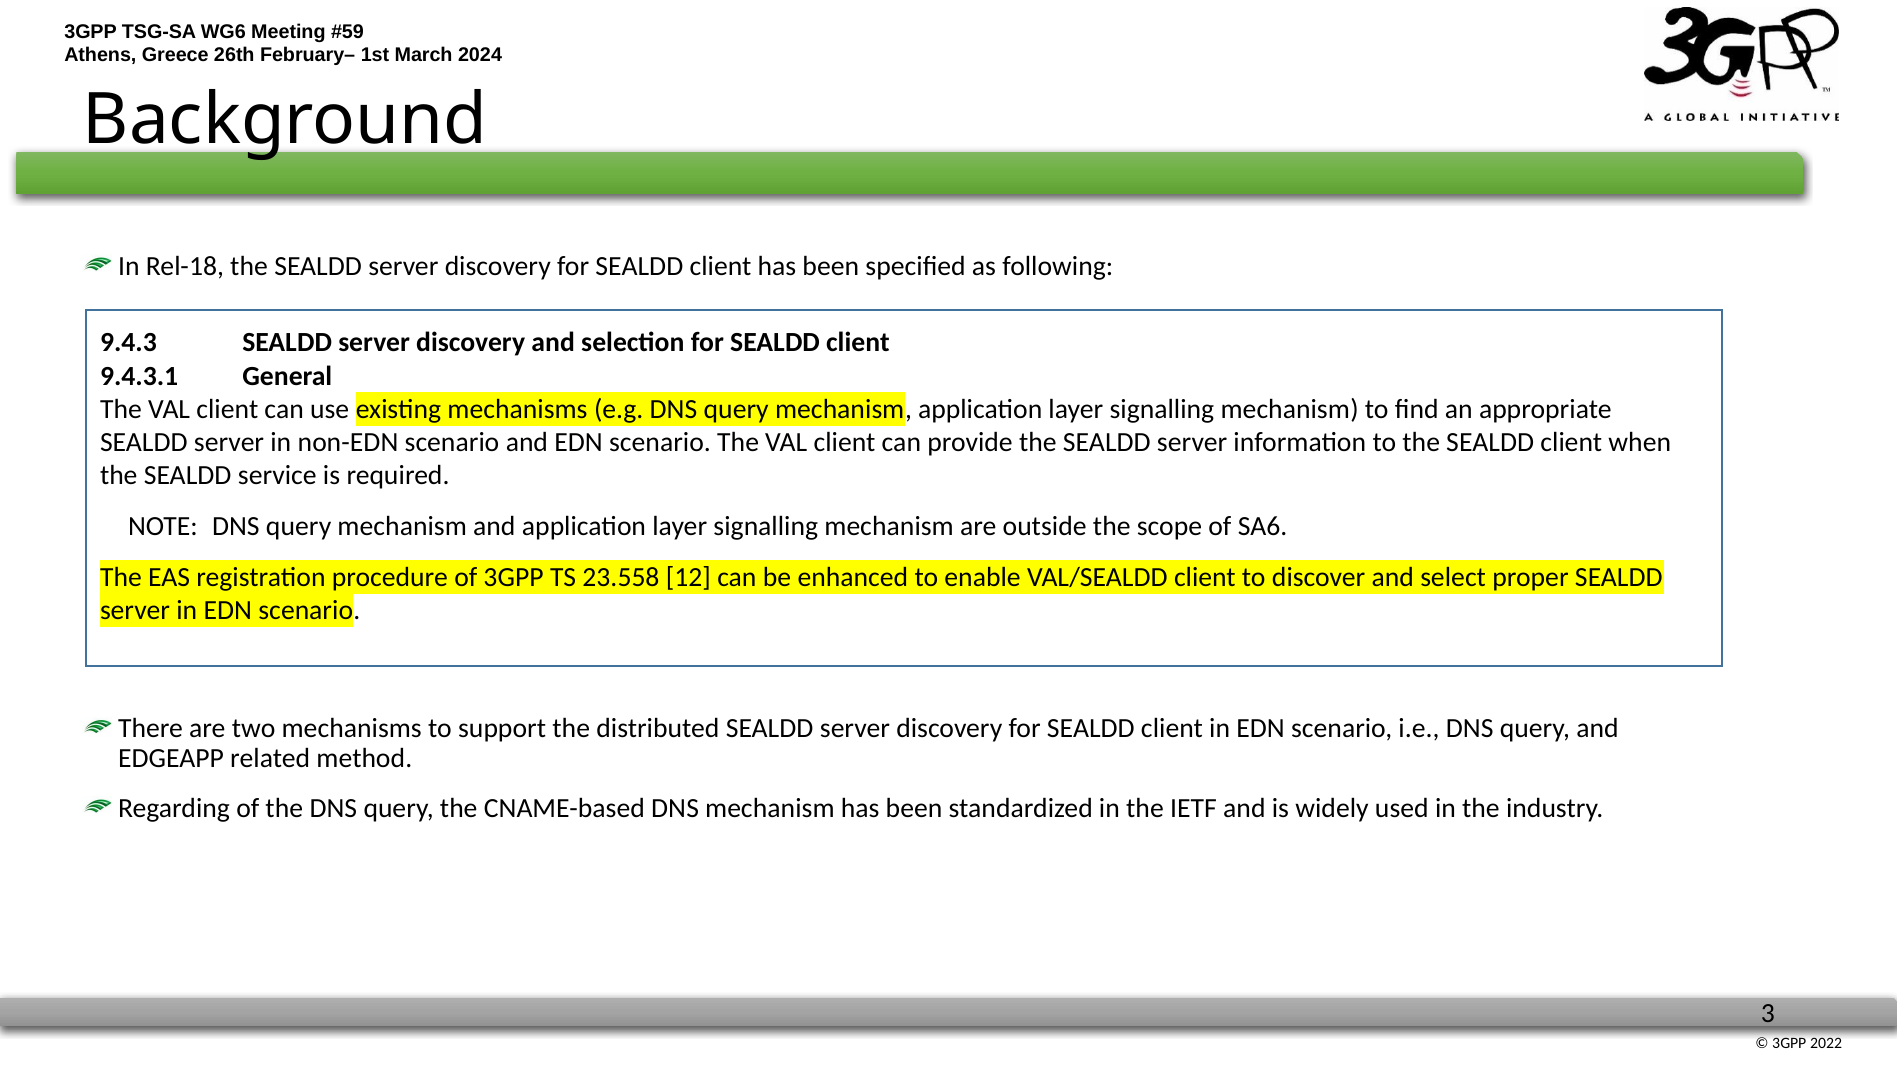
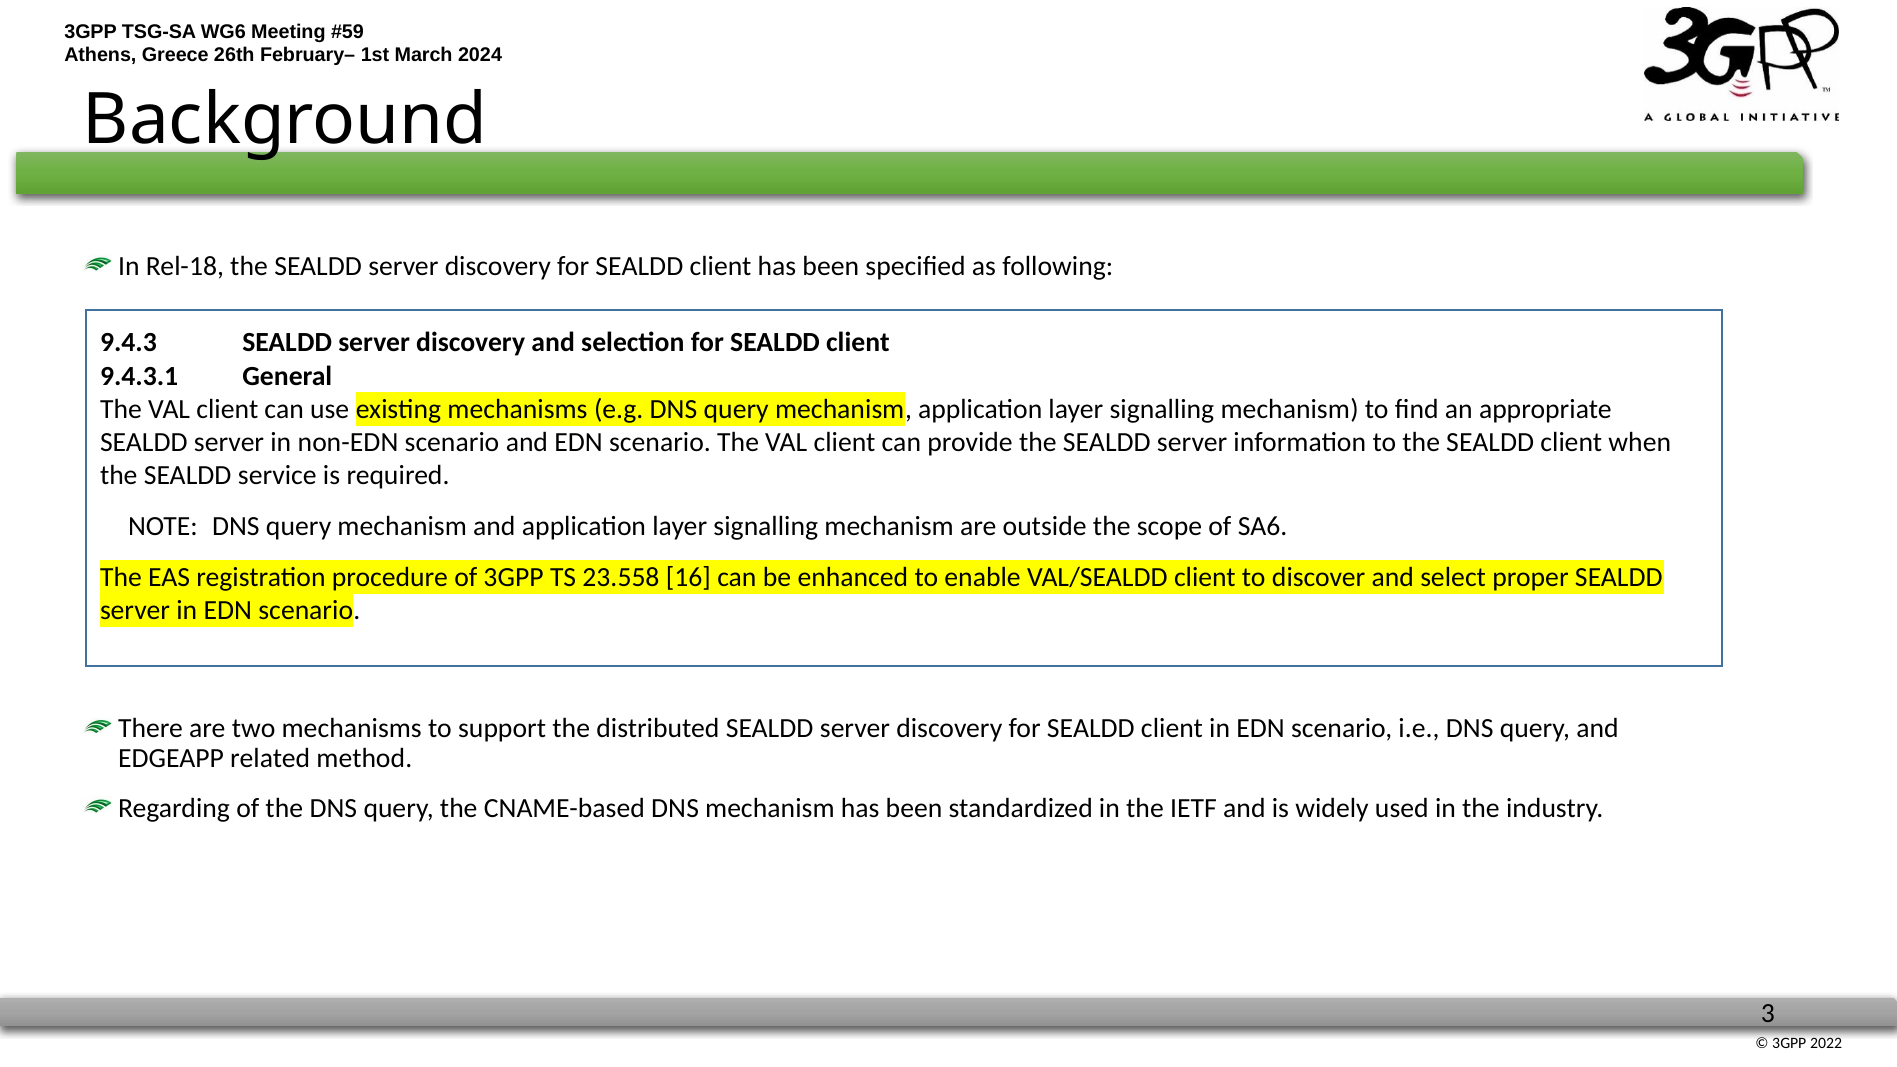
12: 12 -> 16
